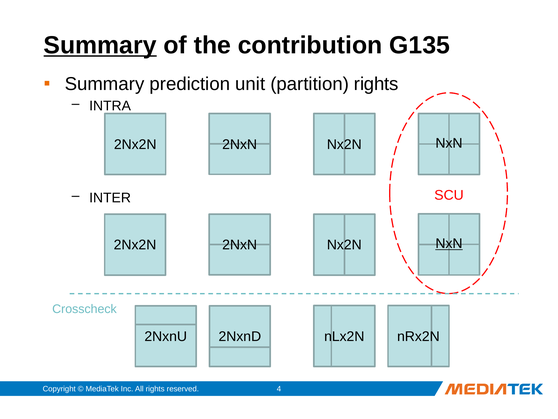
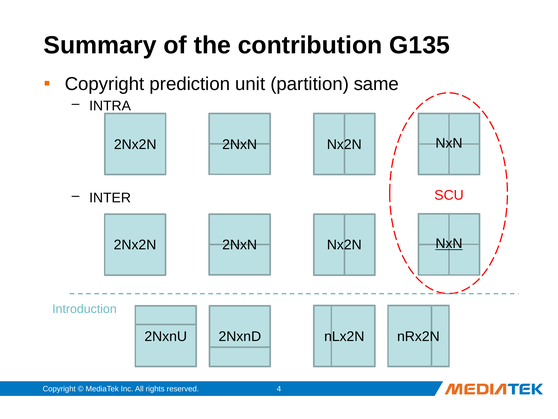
Summary at (100, 45) underline: present -> none
Summary at (105, 84): Summary -> Copyright
partition rights: rights -> same
Crosscheck: Crosscheck -> Introduction
